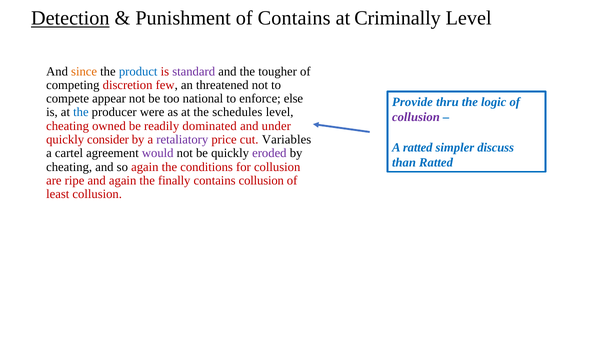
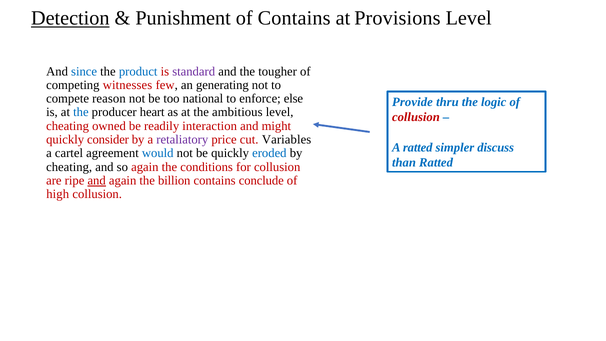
Criminally: Criminally -> Provisions
since colour: orange -> blue
discretion: discretion -> witnesses
threatened: threatened -> generating
appear: appear -> reason
were: were -> heart
schedules: schedules -> ambitious
collusion at (416, 117) colour: purple -> red
dominated: dominated -> interaction
under: under -> might
would colour: purple -> blue
eroded colour: purple -> blue
and at (97, 181) underline: none -> present
finally: finally -> billion
contains collusion: collusion -> conclude
least: least -> high
